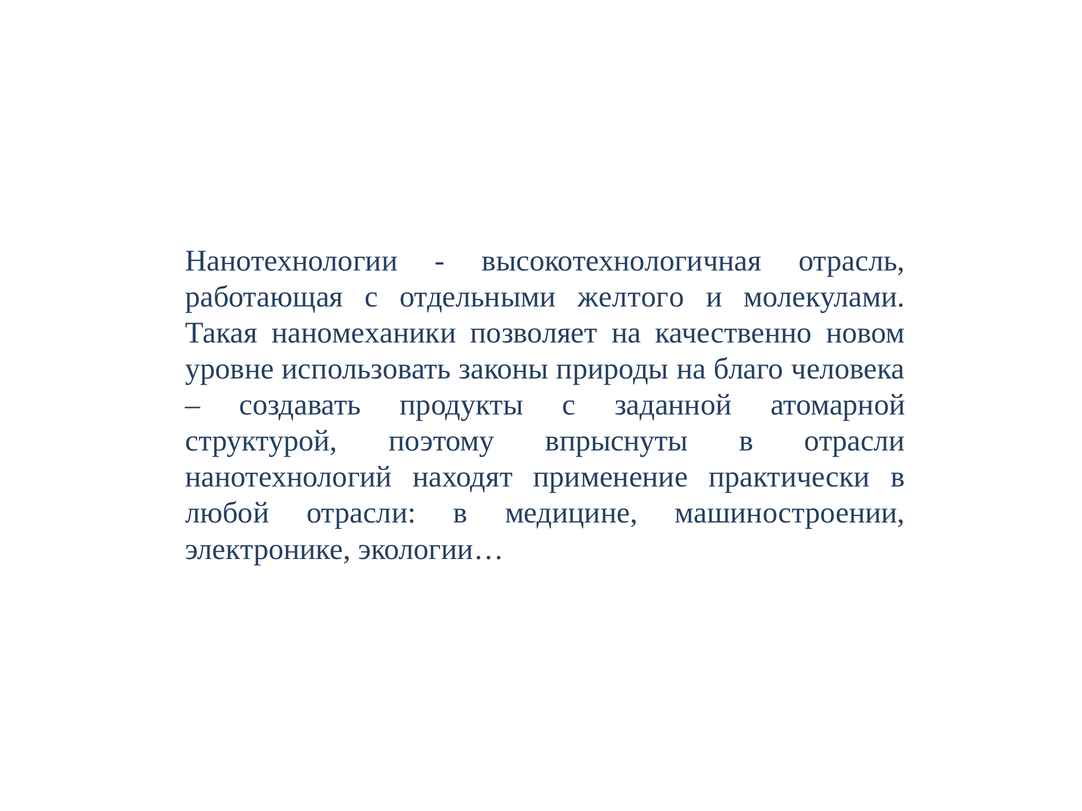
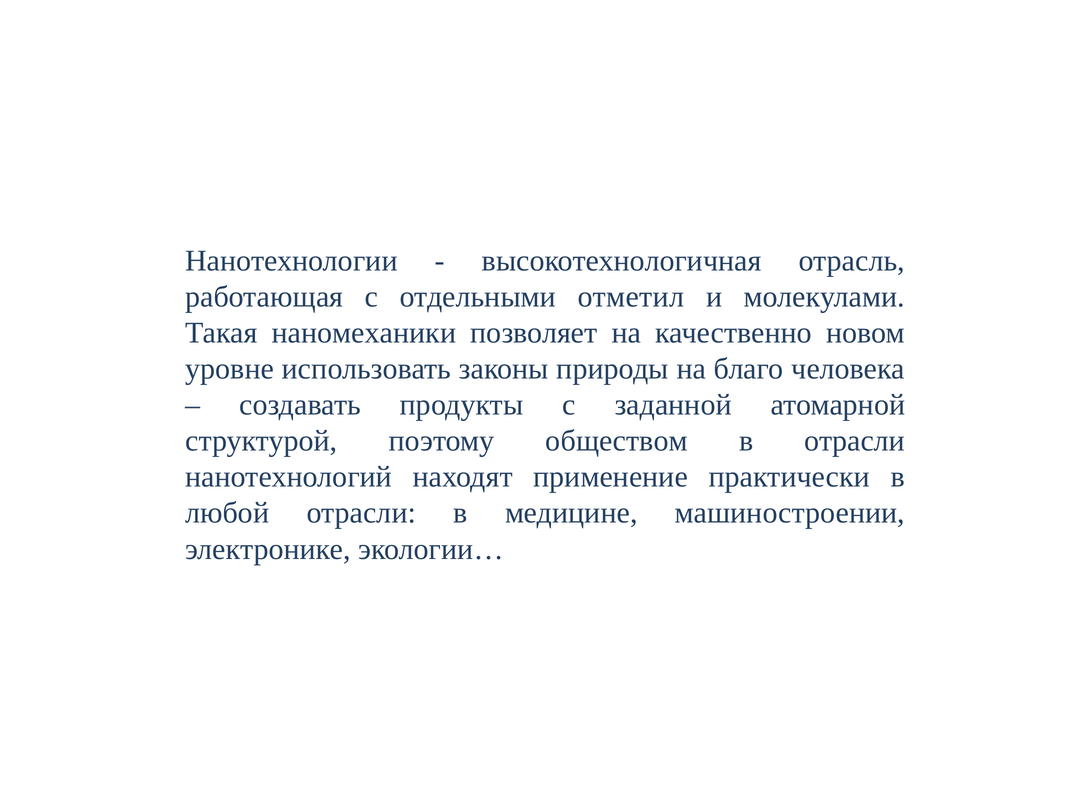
желтого: желтого -> отметил
впрыснуты: впрыснуты -> обществом
